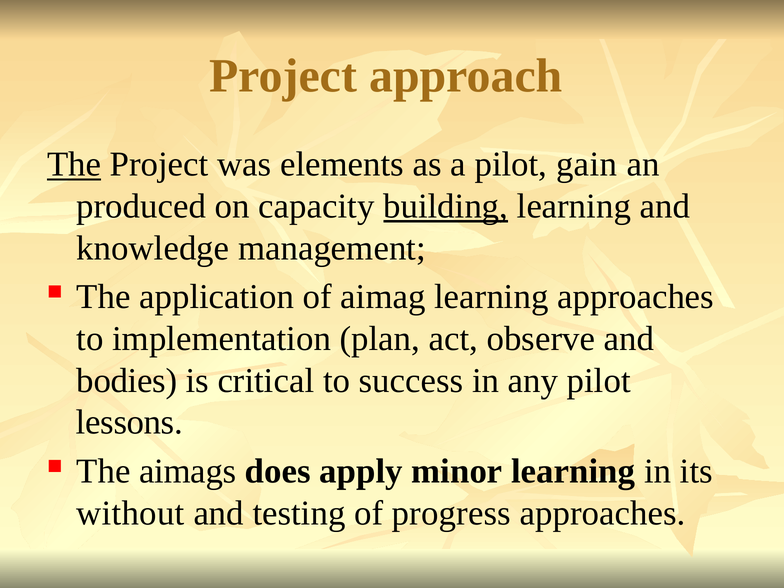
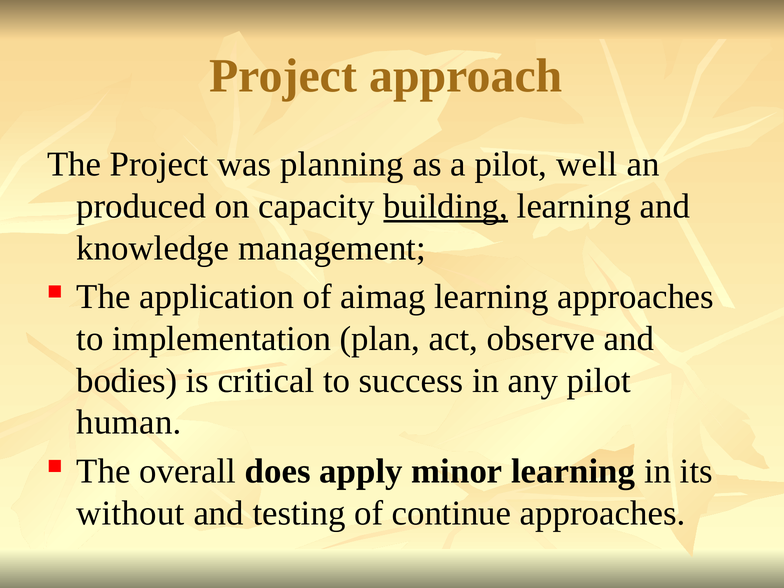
The at (74, 164) underline: present -> none
elements: elements -> planning
gain: gain -> well
lessons: lessons -> human
aimags: aimags -> overall
progress: progress -> continue
